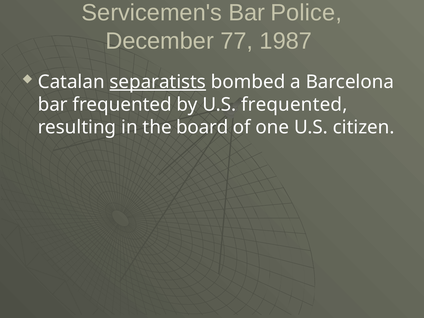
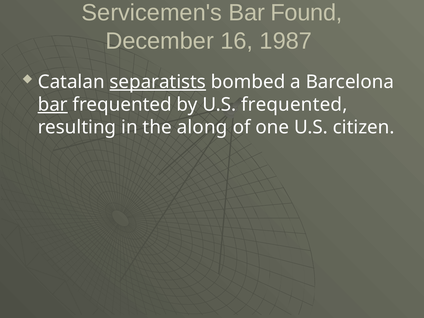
Police: Police -> Found
77: 77 -> 16
bar at (53, 105) underline: none -> present
board: board -> along
